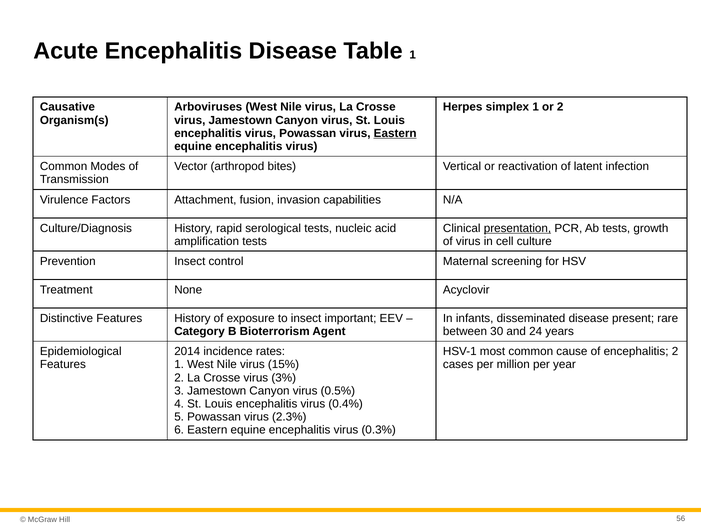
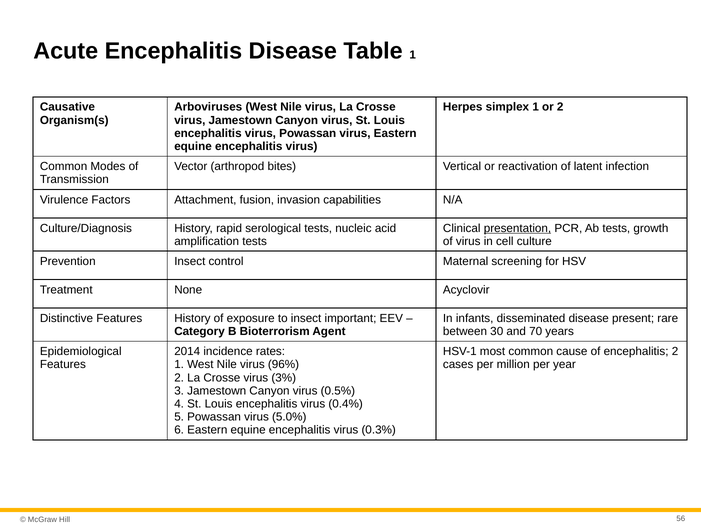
Eastern at (395, 133) underline: present -> none
24: 24 -> 70
15%: 15% -> 96%
2.3%: 2.3% -> 5.0%
